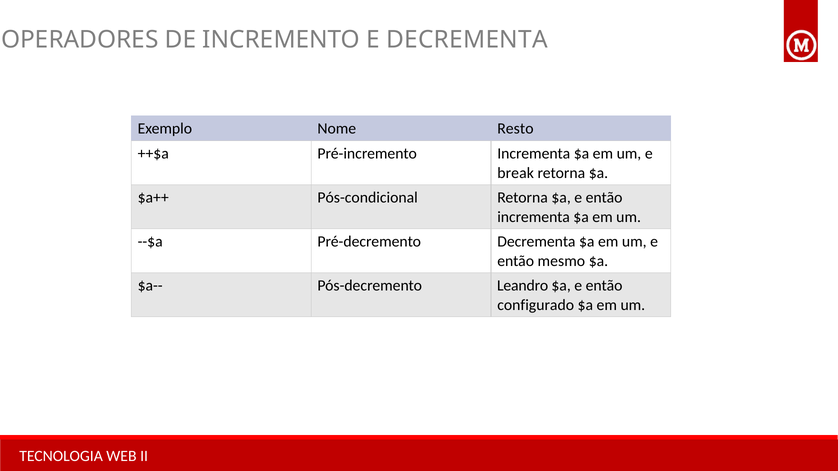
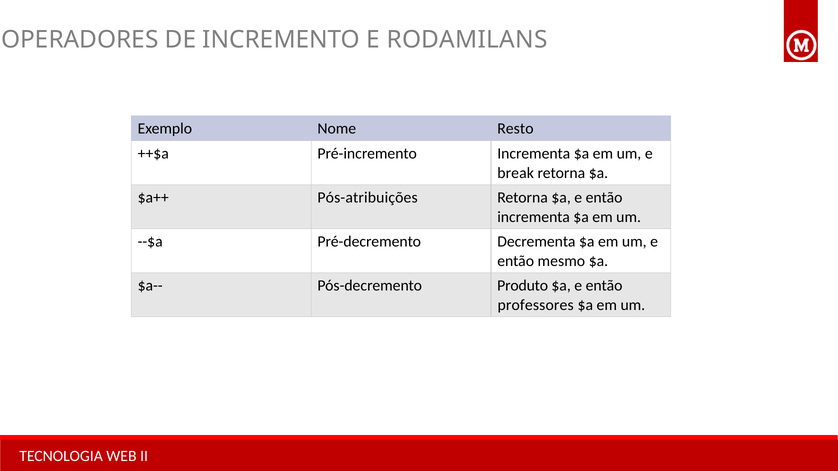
E DECREMENTA: DECREMENTA -> RODAMILANS
Pós-condicional: Pós-condicional -> Pós-atribuições
Leandro: Leandro -> Produto
configurado: configurado -> professores
